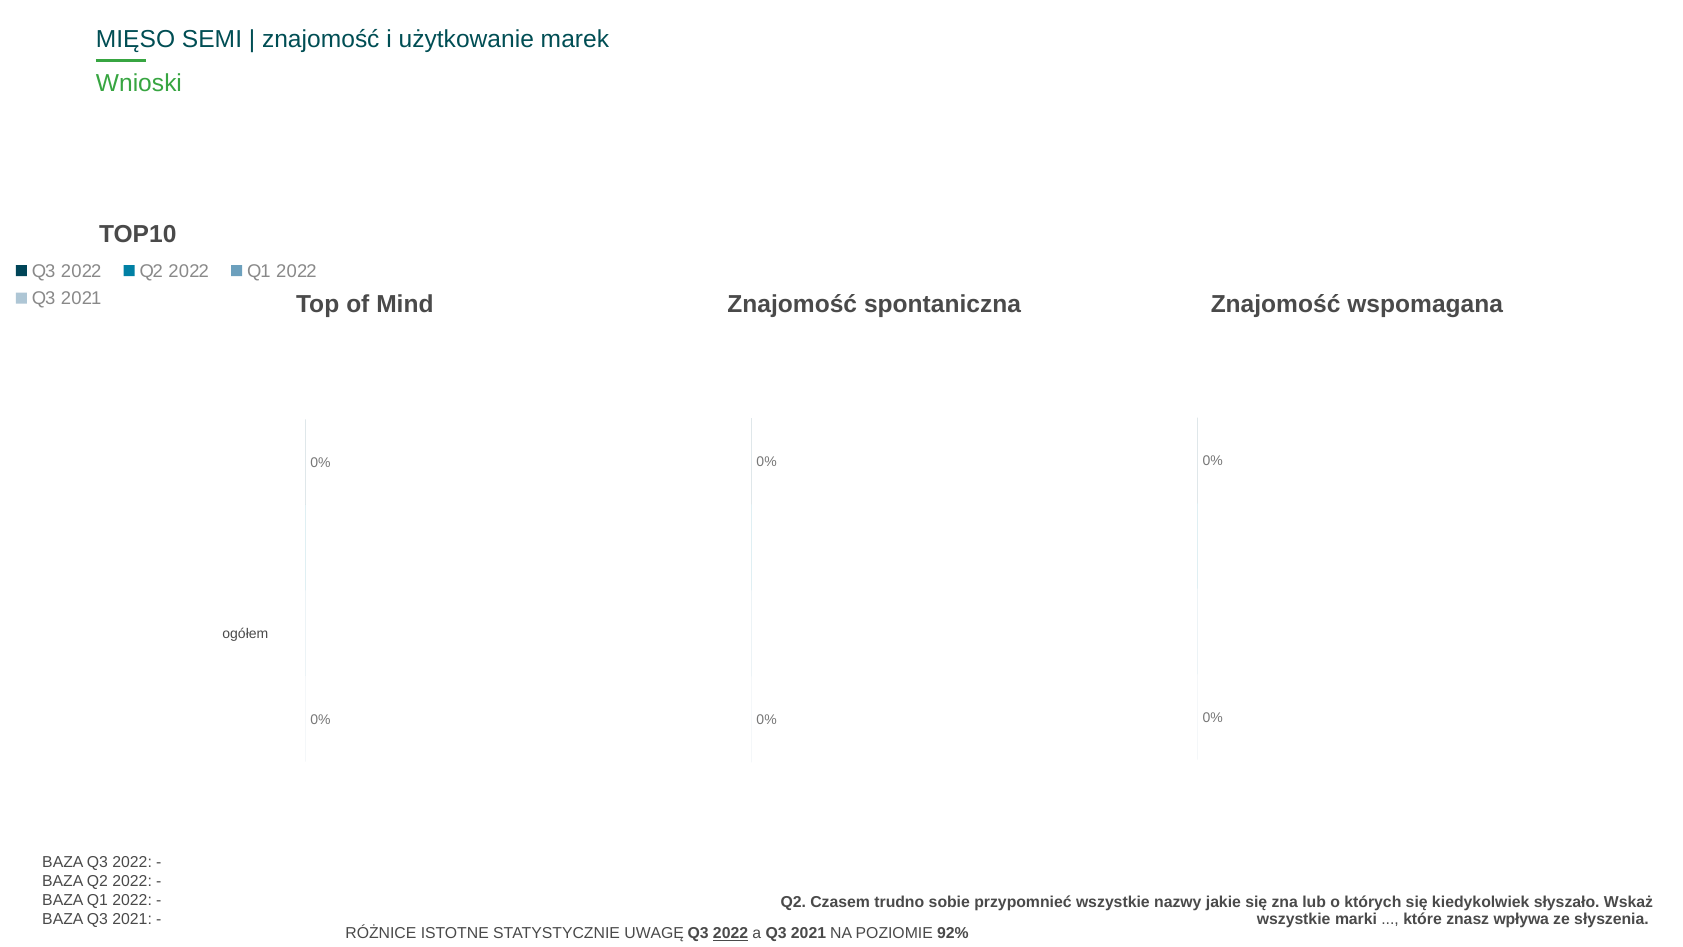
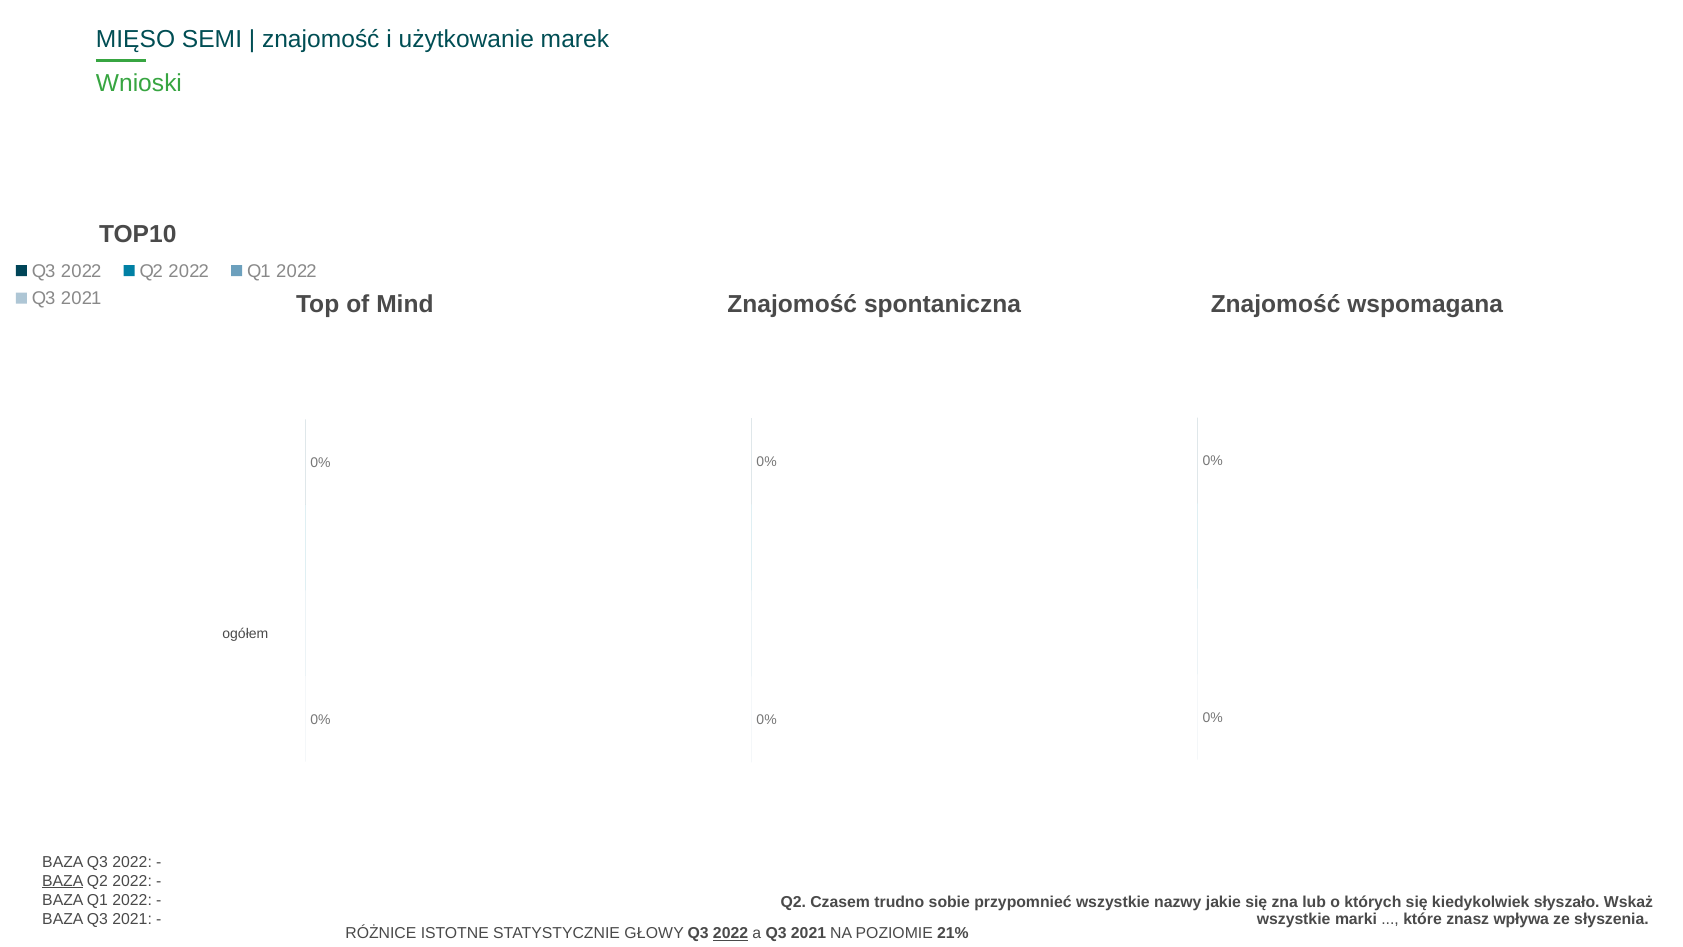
BAZA at (63, 881) underline: none -> present
UWAGĘ: UWAGĘ -> GŁOWY
92%: 92% -> 21%
